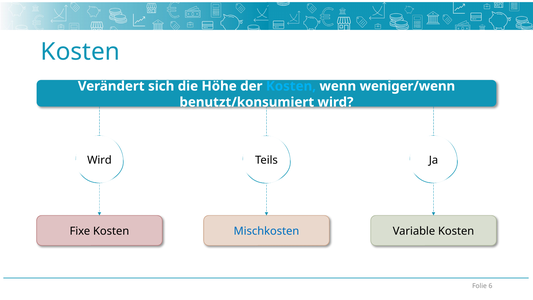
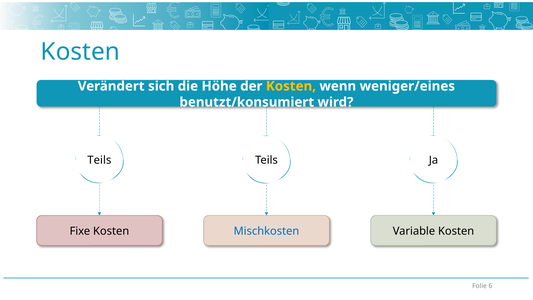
Kosten at (291, 86) colour: light blue -> yellow
weniger/wenn: weniger/wenn -> weniger/eines
Wird at (99, 160): Wird -> Teils
